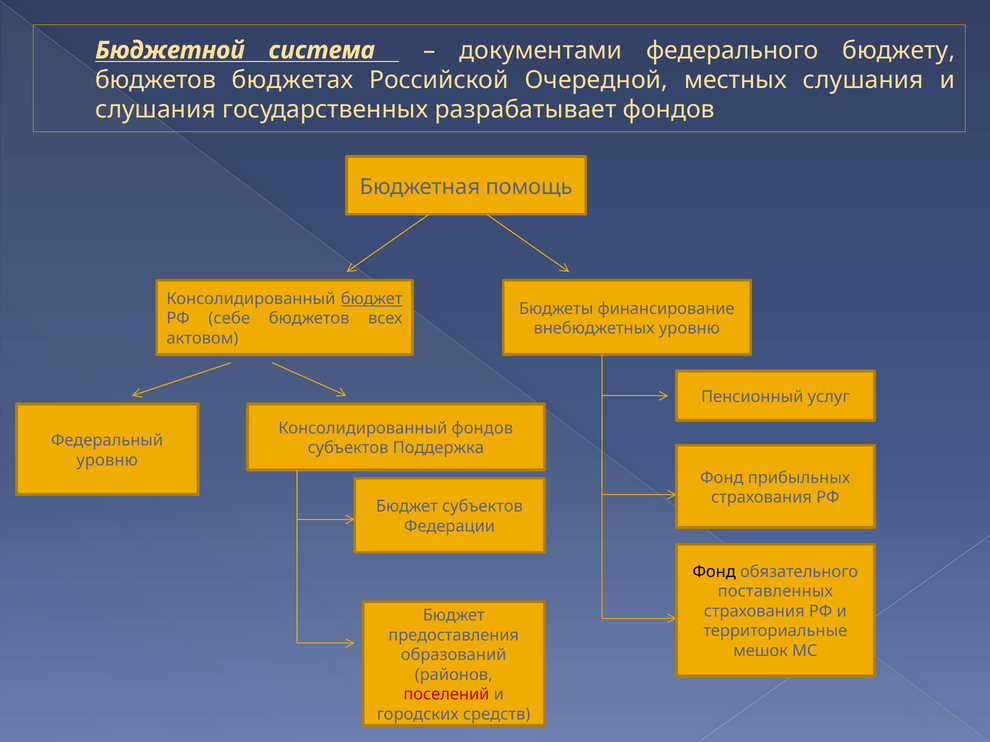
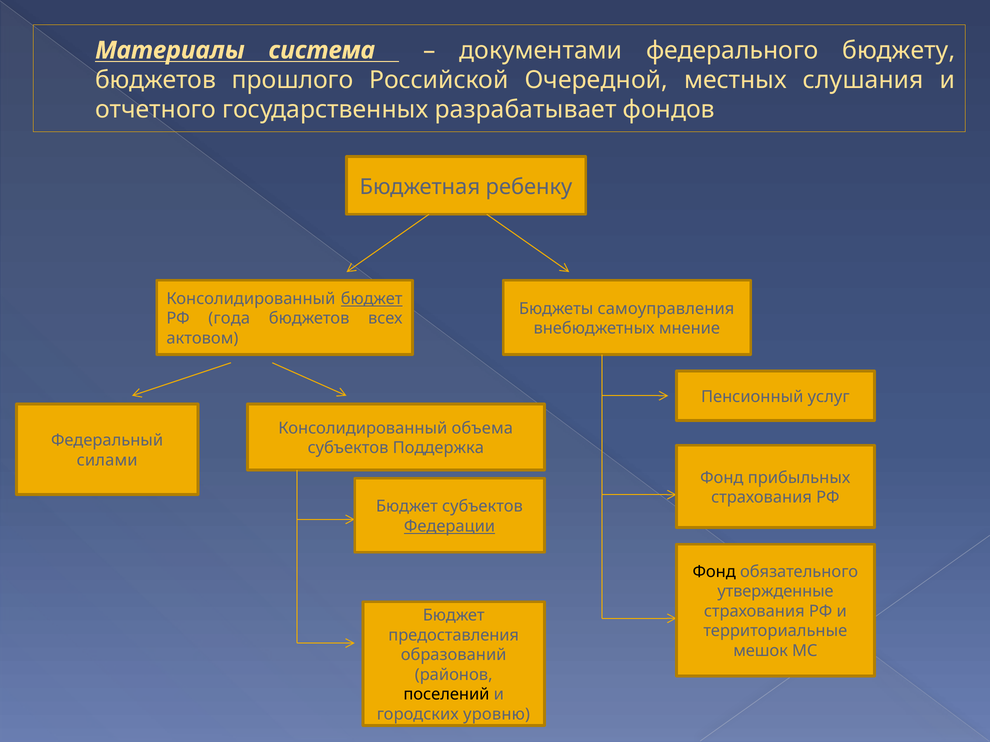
Бюджетной: Бюджетной -> Материалы
бюджетах: бюджетах -> прошлого
слушания at (156, 110): слушания -> отчетного
помощь: помощь -> ребенку
финансирование: финансирование -> самоуправления
себе: себе -> года
внебюджетных уровню: уровню -> мнение
Консолидированный фондов: фондов -> объема
уровню at (107, 461): уровню -> силами
Федерации underline: none -> present
поставленных: поставленных -> утвержденные
поселений colour: red -> black
средств: средств -> уровню
